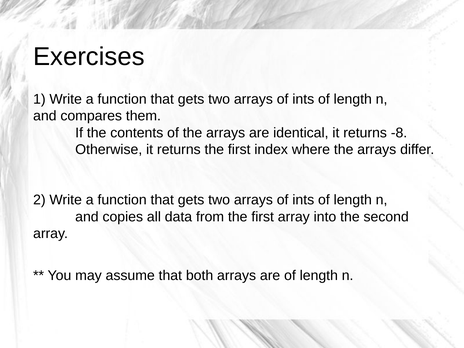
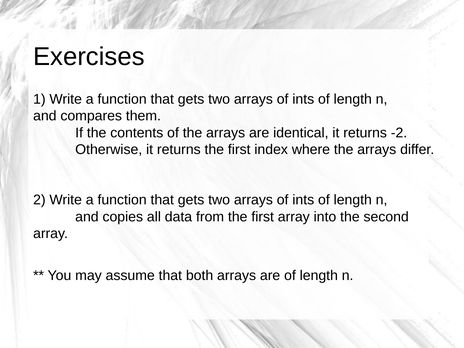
-8: -8 -> -2
